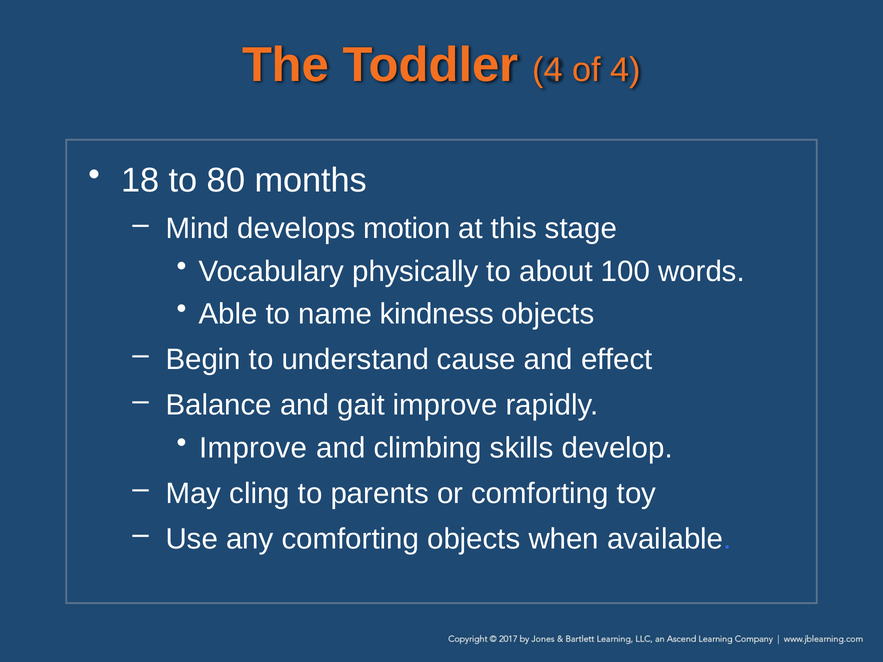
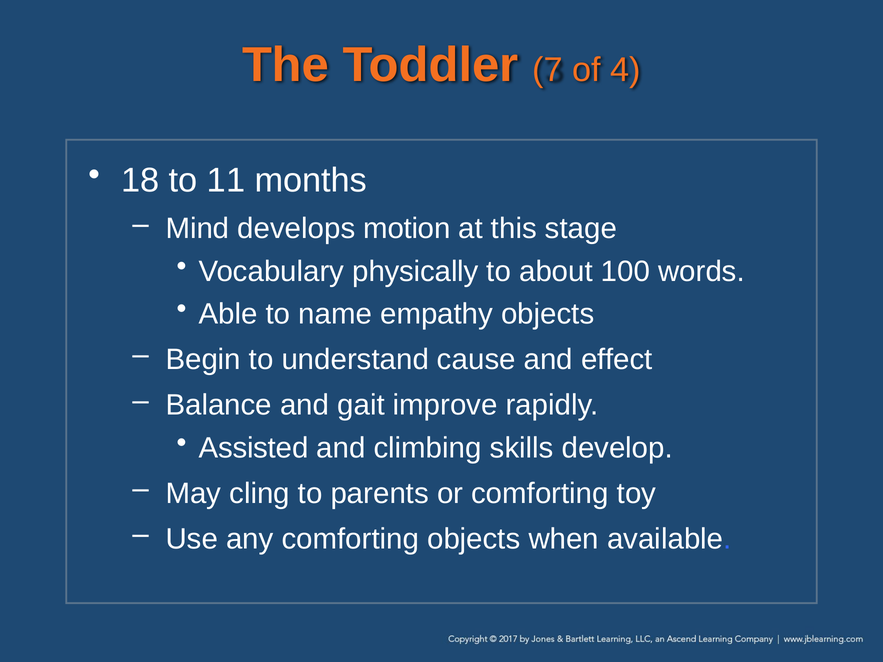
Toddler 4: 4 -> 7
80: 80 -> 11
kindness: kindness -> empathy
Improve at (253, 448): Improve -> Assisted
